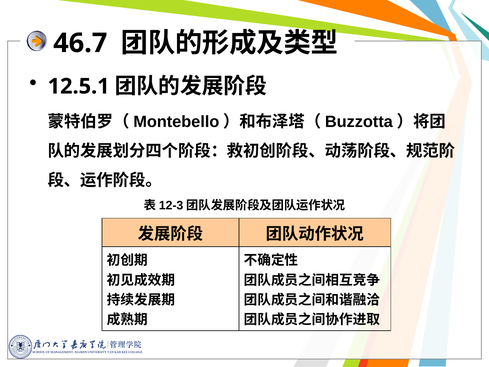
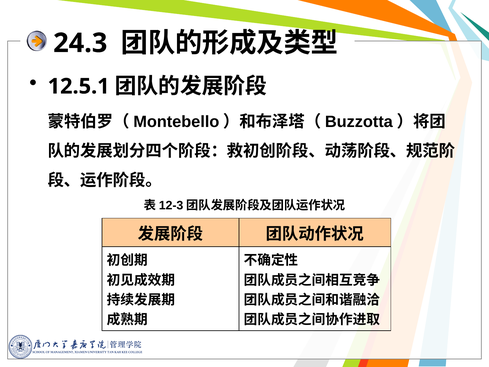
46.7: 46.7 -> 24.3
